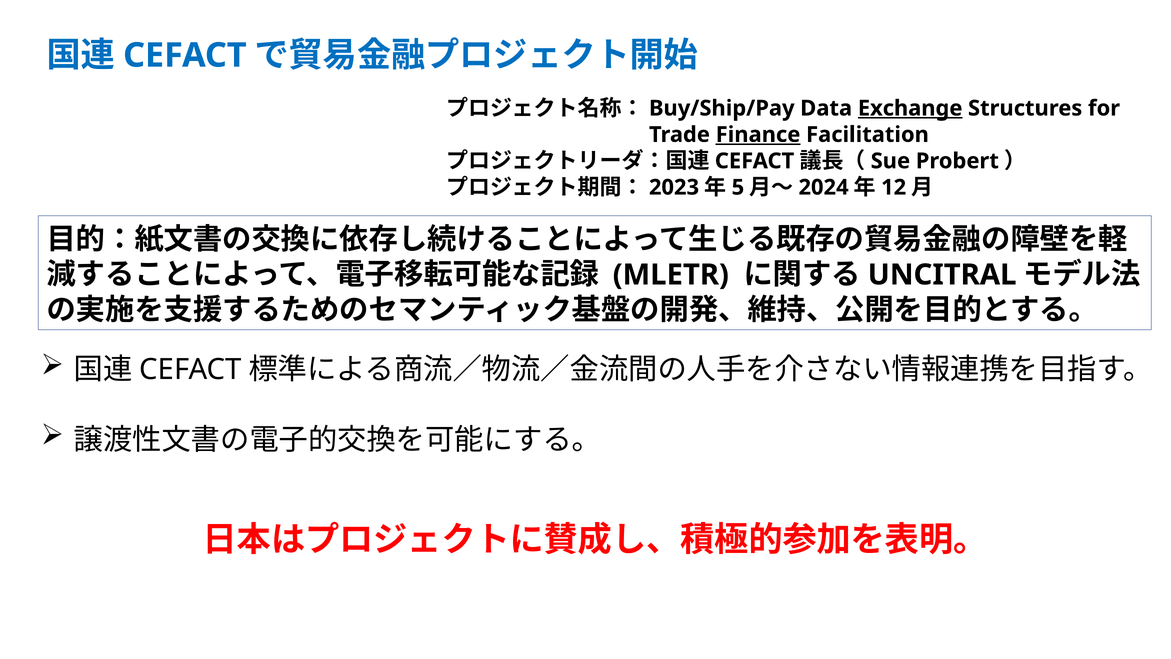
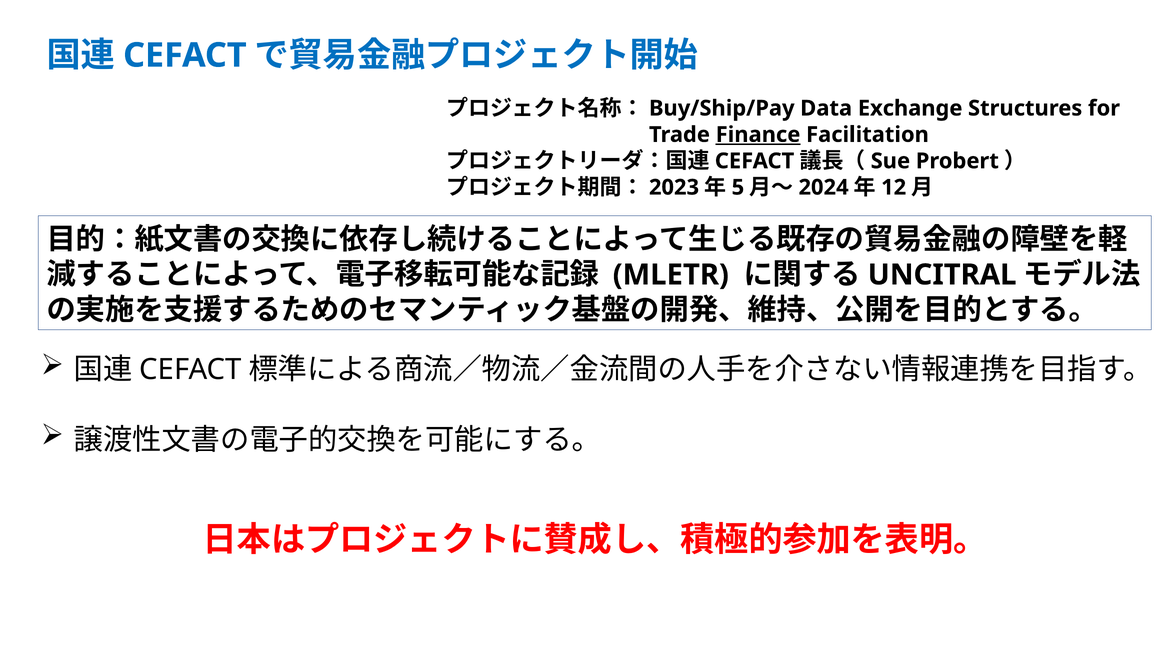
Exchange underline: present -> none
